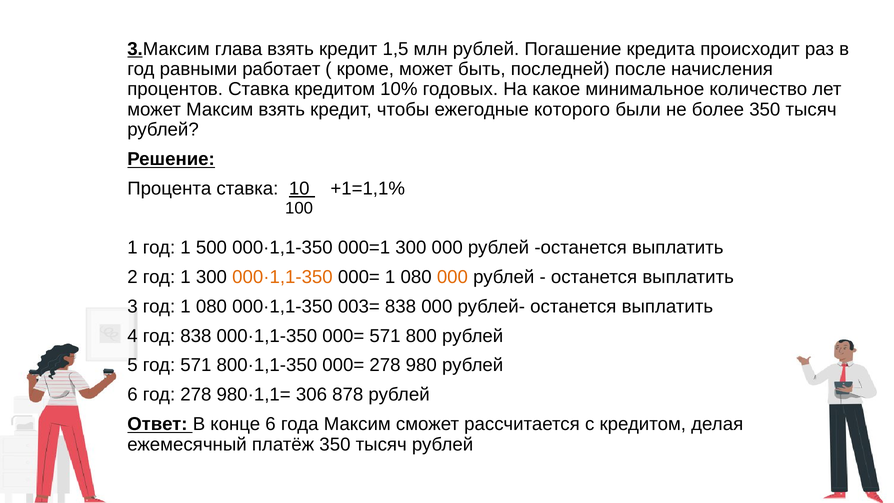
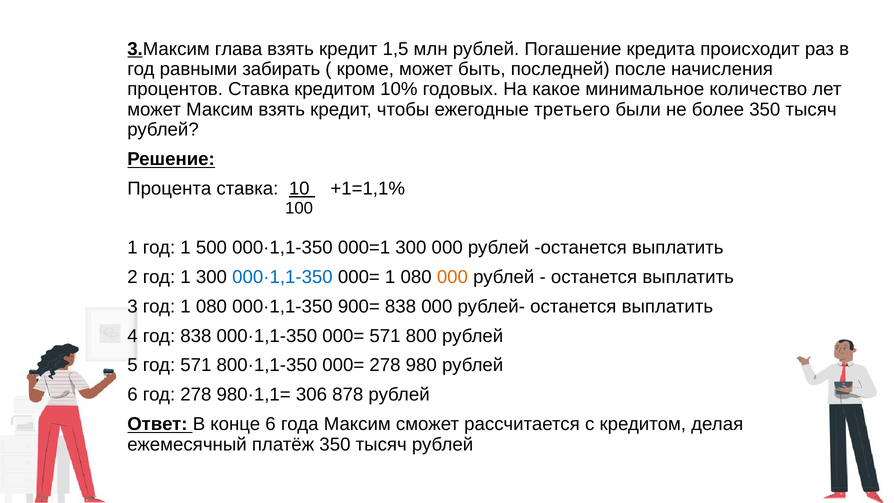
работает: работает -> забирать
которого: которого -> третьего
000·1,1-350 at (282, 277) colour: orange -> blue
003=: 003= -> 900=
